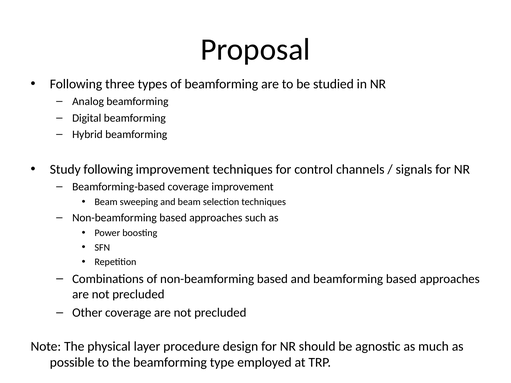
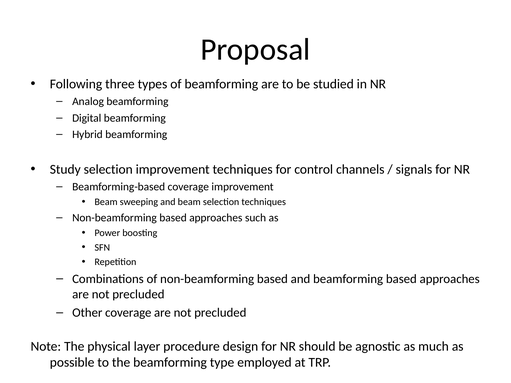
Study following: following -> selection
